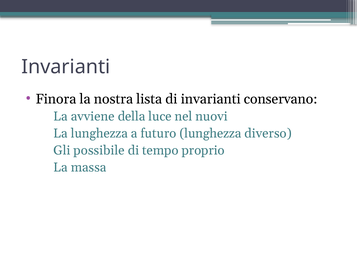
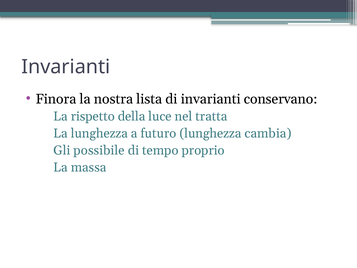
avviene: avviene -> rispetto
nuovi: nuovi -> tratta
diverso: diverso -> cambia
